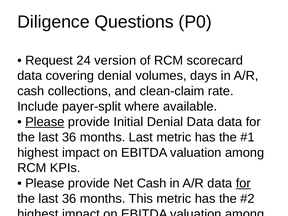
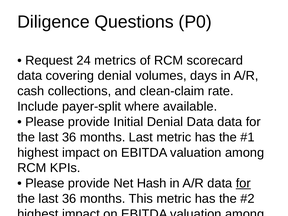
version: version -> metrics
Please at (45, 122) underline: present -> none
Net Cash: Cash -> Hash
